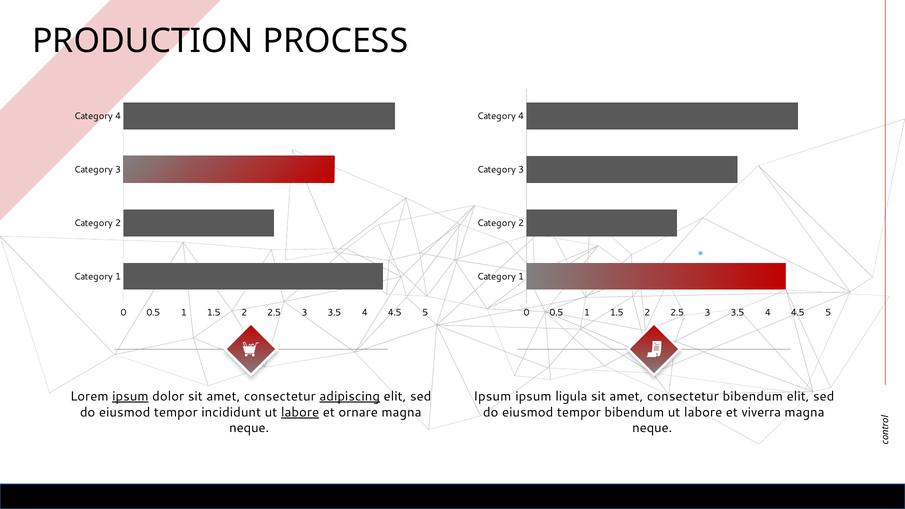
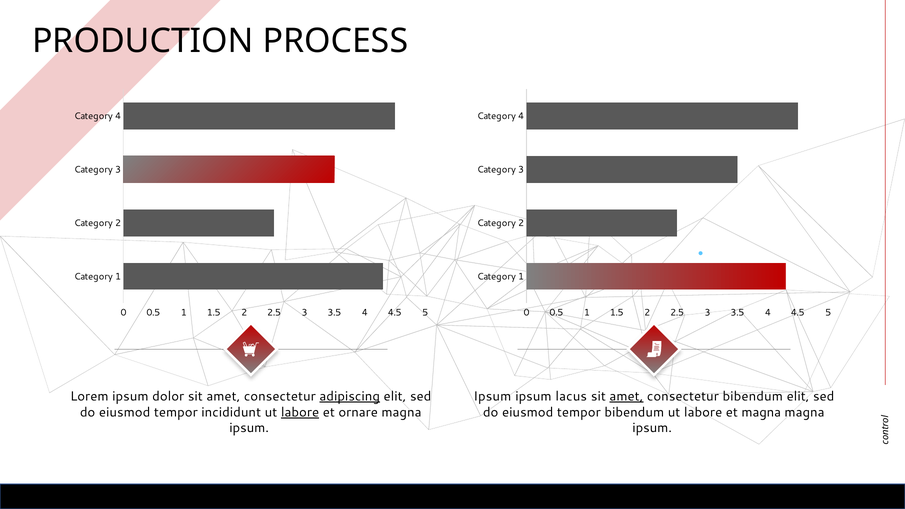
ipsum at (130, 396) underline: present -> none
ligula: ligula -> lacus
amet at (626, 396) underline: none -> present
et viverra: viverra -> magna
neque at (249, 428): neque -> ipsum
neque at (652, 428): neque -> ipsum
